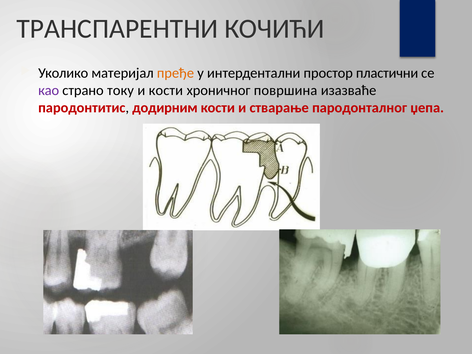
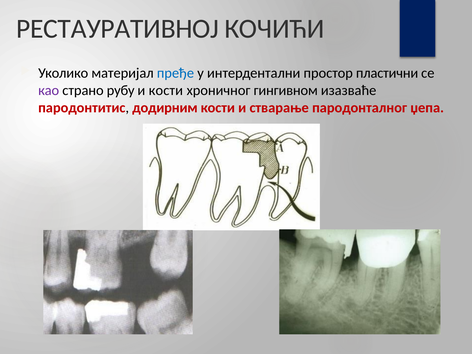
ТРАНСПАРЕНТНИ: ТРАНСПАРЕНТНИ -> РЕСТАУРАТИВНОЈ
пређе colour: orange -> blue
току: току -> рубу
површина: површина -> гингивном
